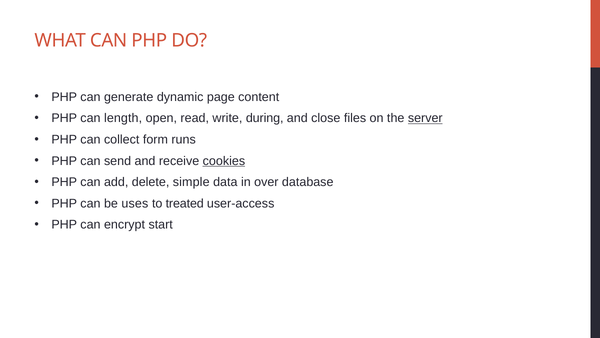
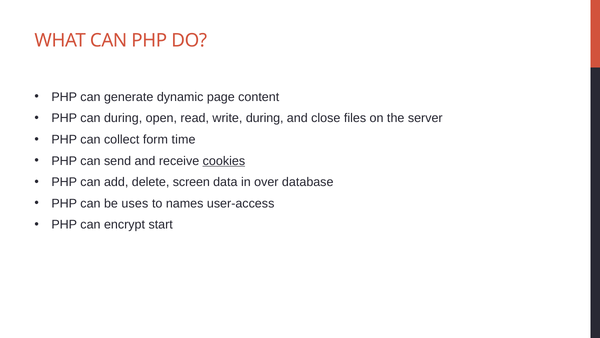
can length: length -> during
server underline: present -> none
runs: runs -> time
simple: simple -> screen
treated: treated -> names
